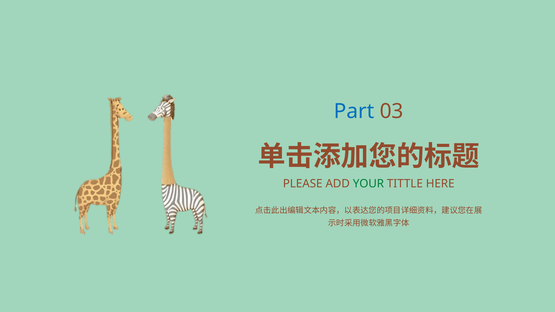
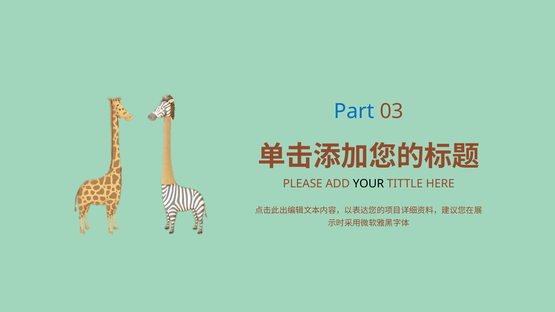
YOUR colour: green -> black
